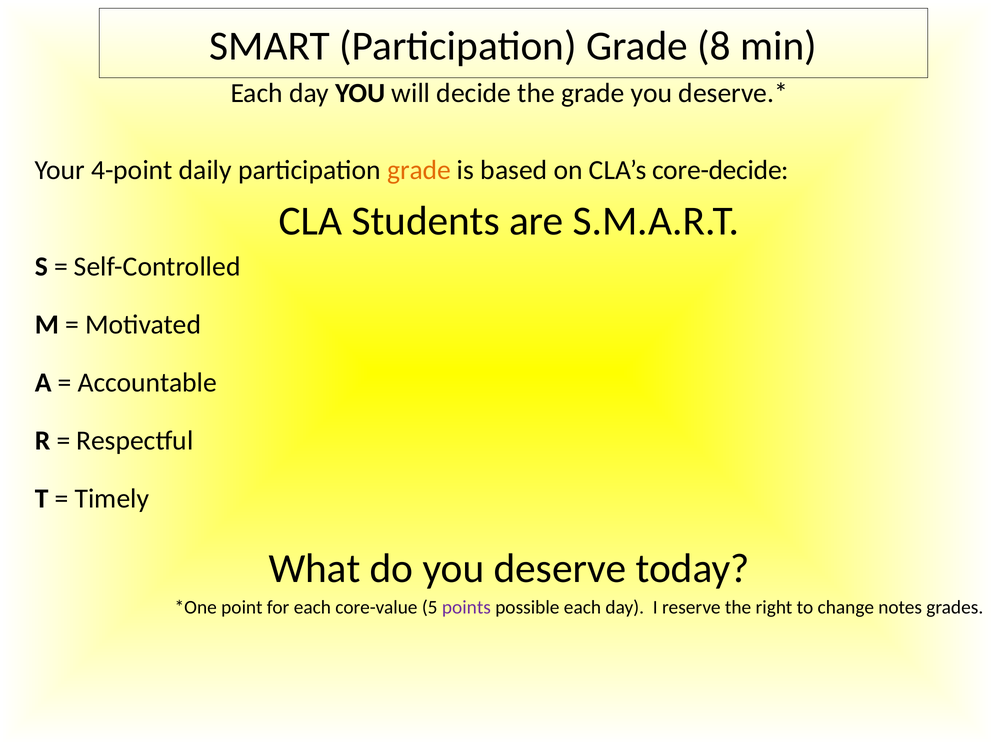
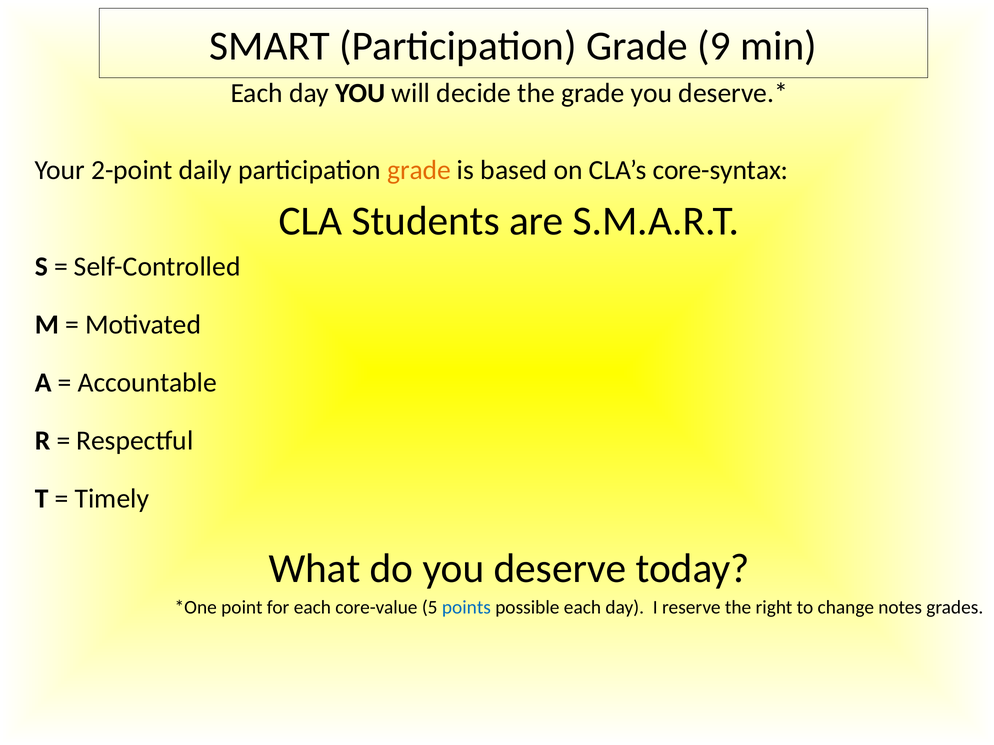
8: 8 -> 9
4-point: 4-point -> 2-point
core-decide: core-decide -> core-syntax
points colour: purple -> blue
